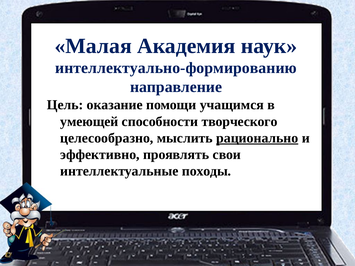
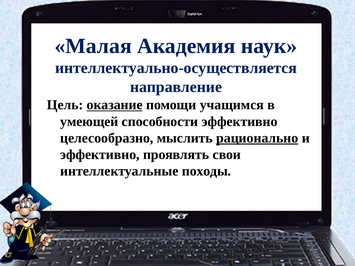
интеллектуально-формированию: интеллектуально-формированию -> интеллектуально-осуществляется
оказание underline: none -> present
способности творческого: творческого -> эффективно
